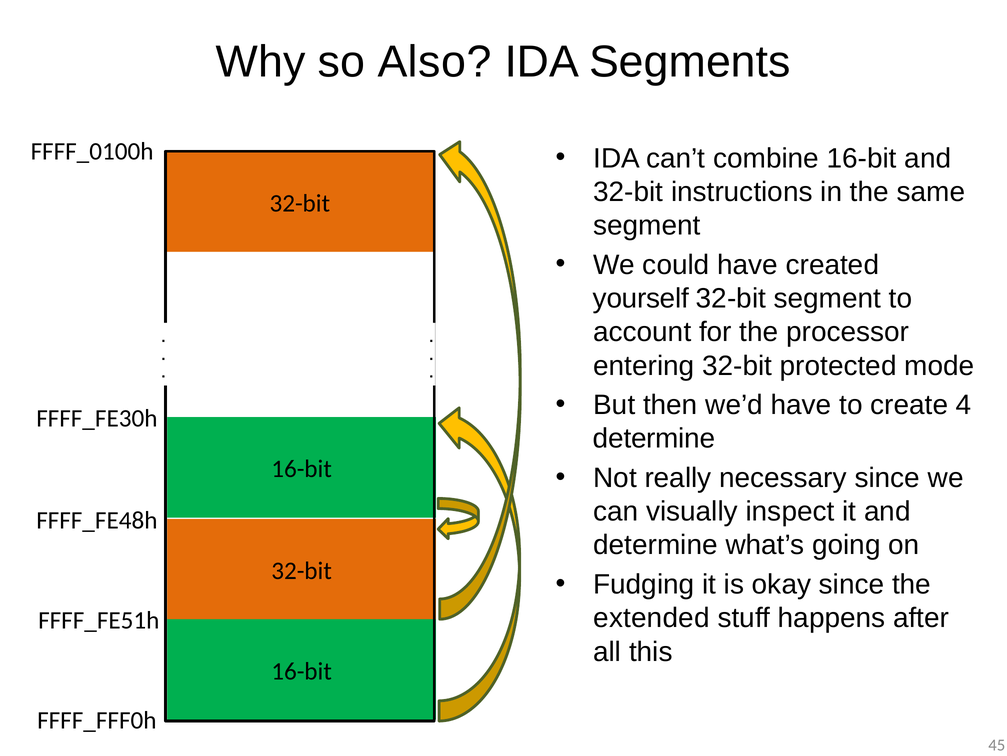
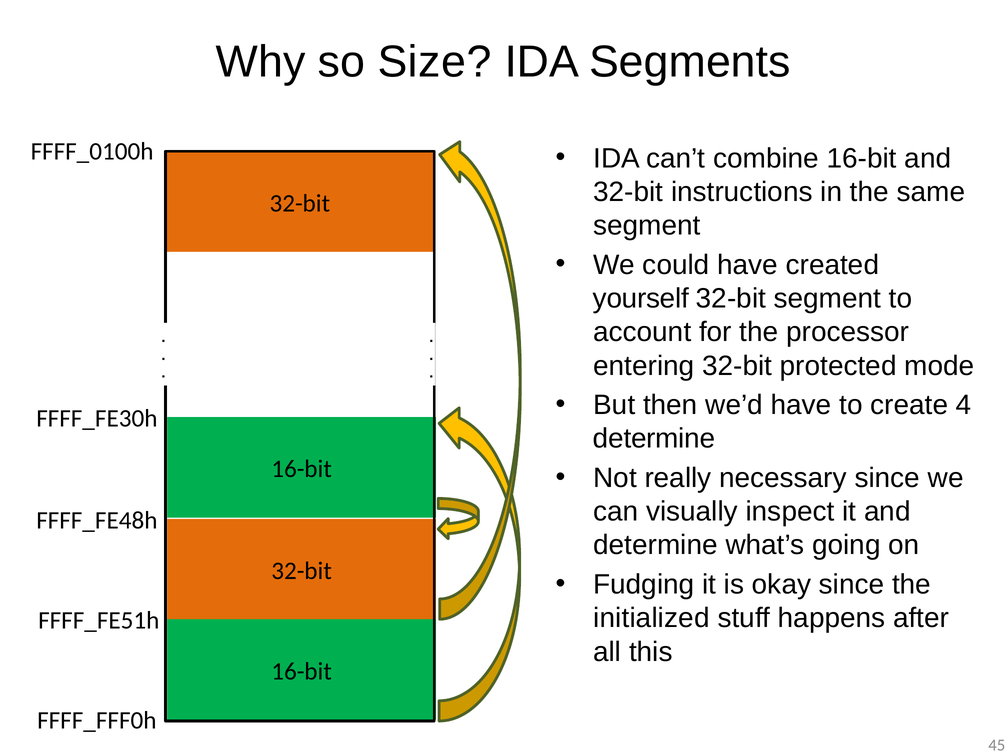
Also: Also -> Size
extended: extended -> initialized
